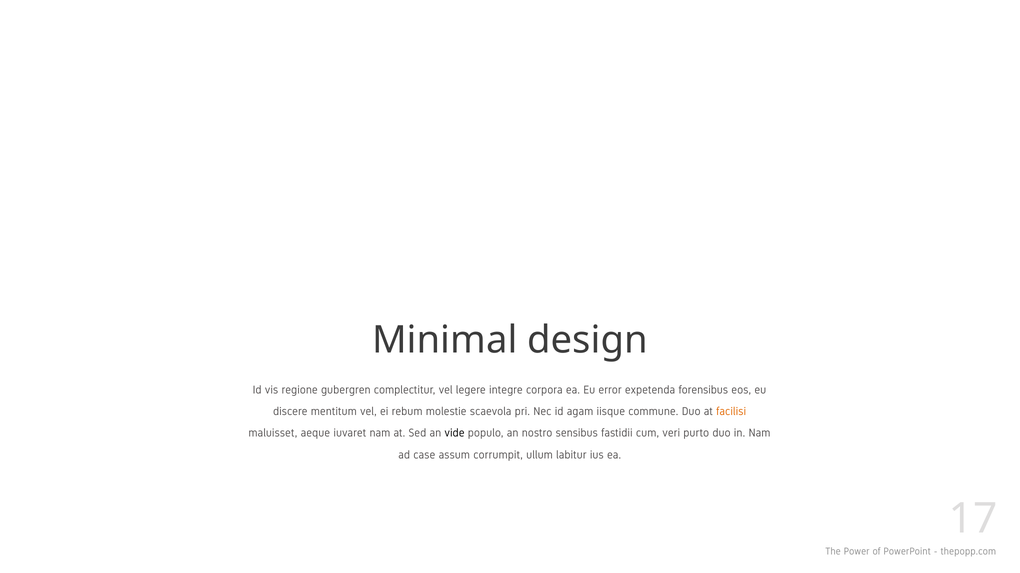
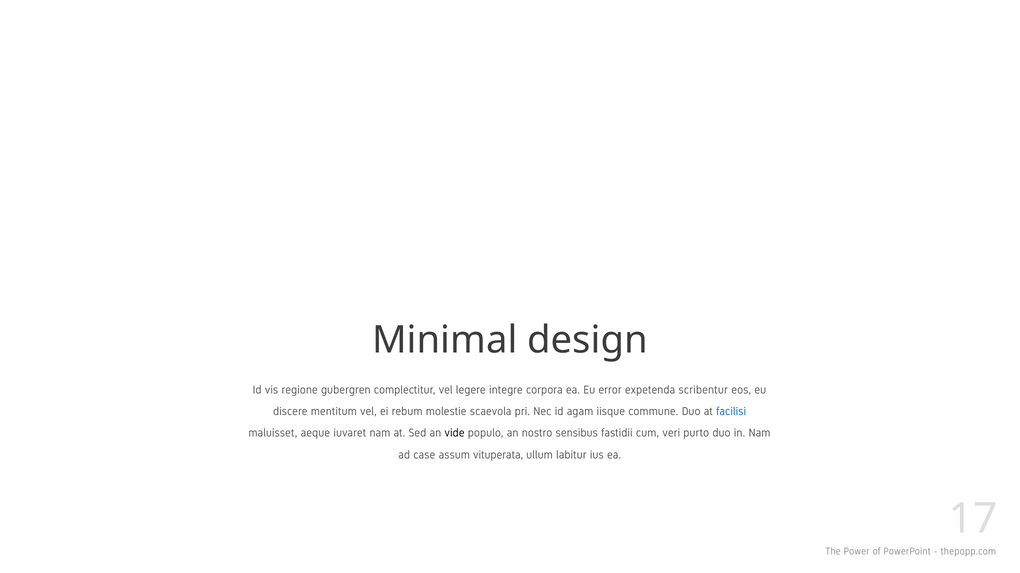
forensibus: forensibus -> scribentur
facilisi colour: orange -> blue
corrumpit: corrumpit -> vituperata
